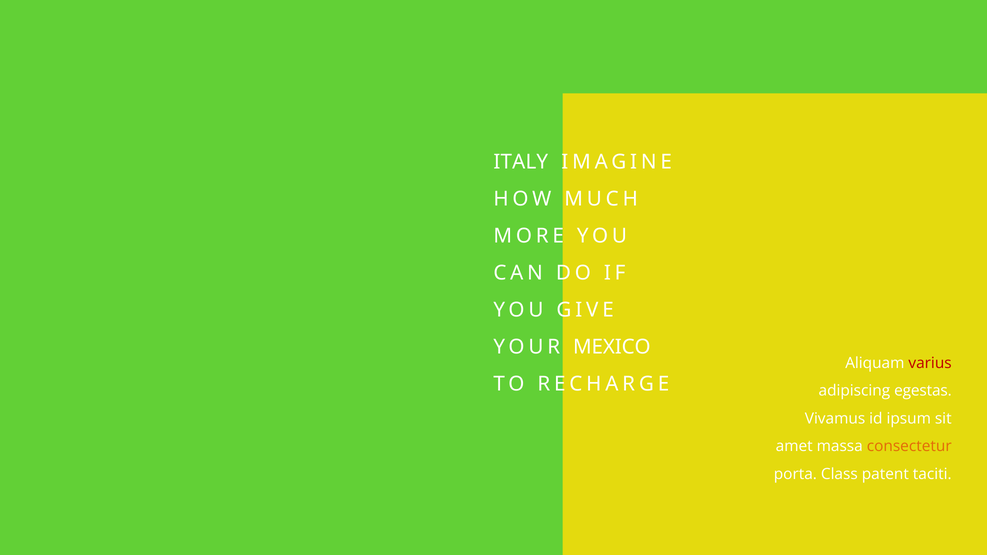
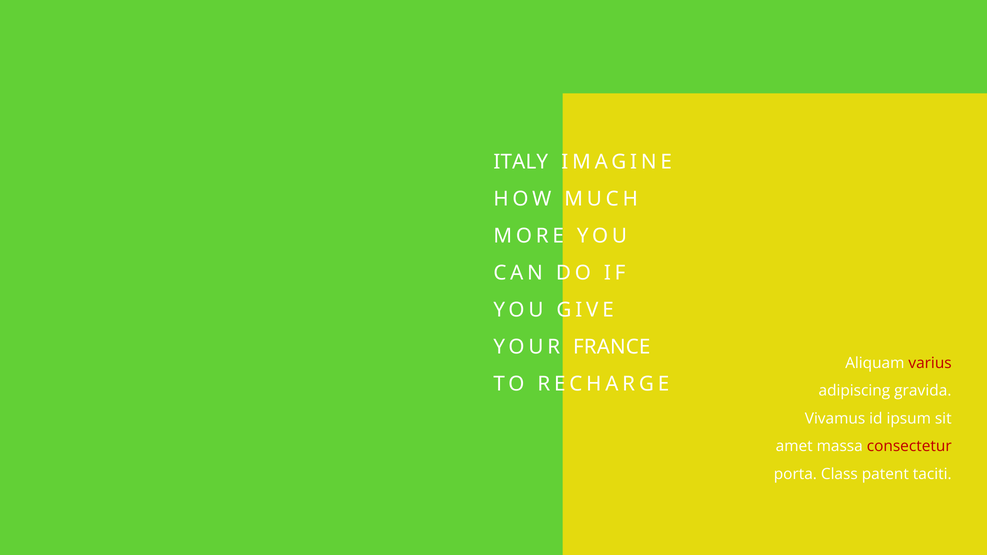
MEXICO: MEXICO -> FRANCE
egestas: egestas -> gravida
consectetur colour: orange -> red
